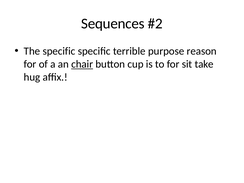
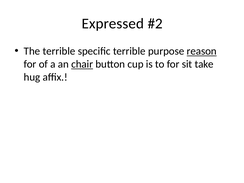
Sequences: Sequences -> Expressed
The specific: specific -> terrible
reason underline: none -> present
